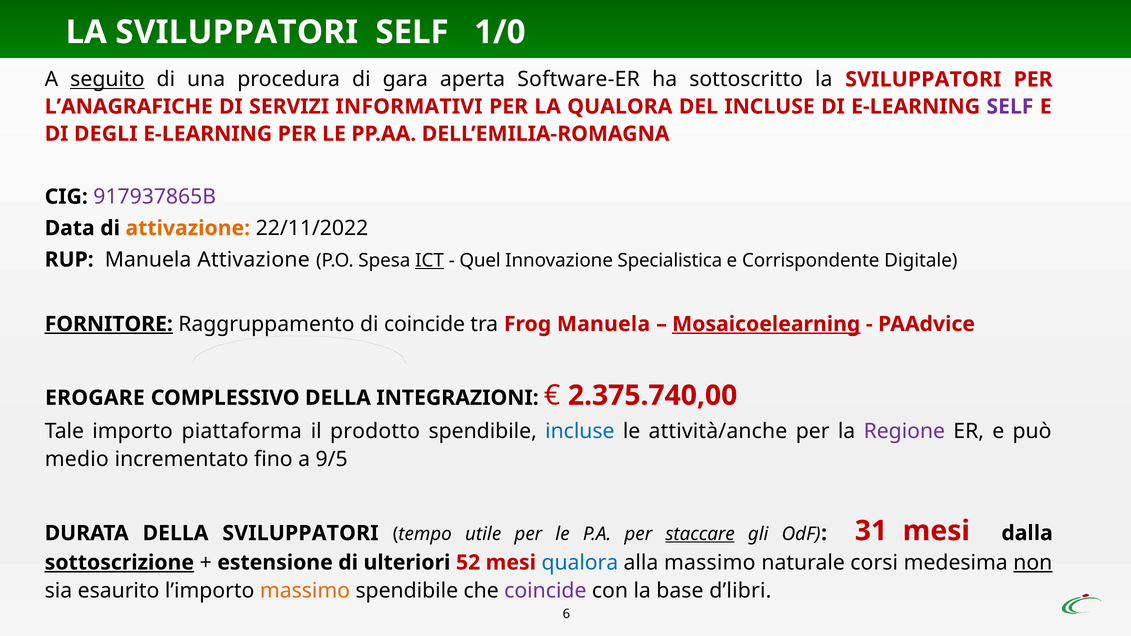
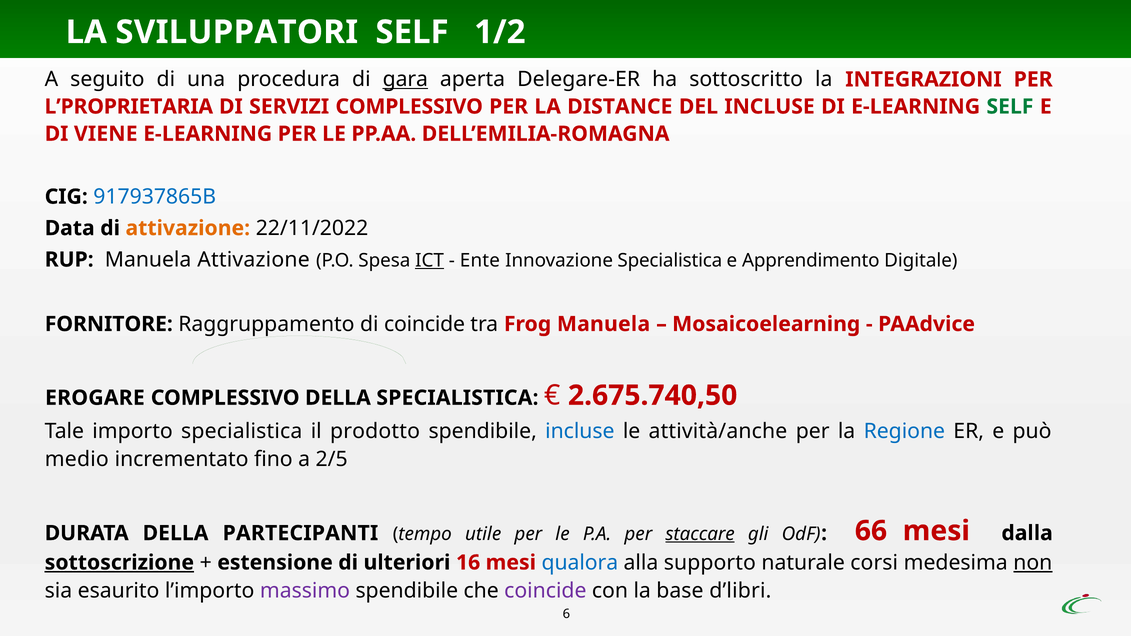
1/0: 1/0 -> 1/2
seguito underline: present -> none
gara underline: none -> present
Software-ER: Software-ER -> Delegare-ER
sottoscritto la SVILUPPATORI: SVILUPPATORI -> INTEGRAZIONI
L’ANAGRAFICHE: L’ANAGRAFICHE -> L’PROPRIETARIA
SERVIZI INFORMATIVI: INFORMATIVI -> COMPLESSIVO
LA QUALORA: QUALORA -> DISTANCE
SELF at (1010, 107) colour: purple -> green
DEGLI: DEGLI -> VIENE
917937865B colour: purple -> blue
Quel: Quel -> Ente
Corrispondente: Corrispondente -> Apprendimento
FORNITORE underline: present -> none
Mosaicoelearning underline: present -> none
DELLA INTEGRAZIONI: INTEGRAZIONI -> SPECIALISTICA
2.375.740,00: 2.375.740,00 -> 2.675.740,50
importo piattaforma: piattaforma -> specialistica
Regione colour: purple -> blue
9/5: 9/5 -> 2/5
DELLA SVILUPPATORI: SVILUPPATORI -> PARTECIPANTI
31: 31 -> 66
52: 52 -> 16
alla massimo: massimo -> supporto
massimo at (305, 591) colour: orange -> purple
